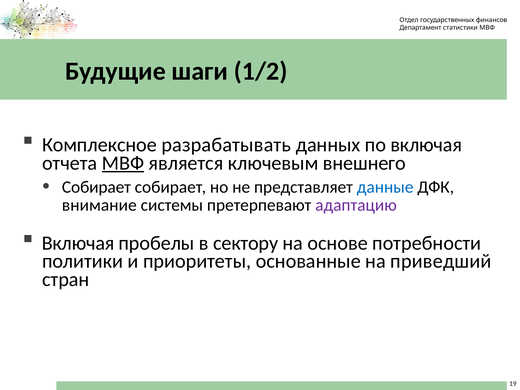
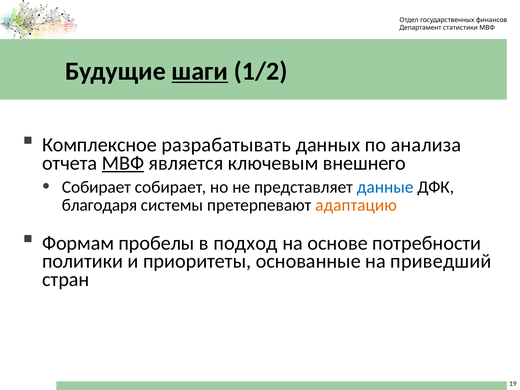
шаги underline: none -> present
по включая: включая -> анализа
внимание: внимание -> благодаря
адаптацию colour: purple -> orange
Включая at (78, 243): Включая -> Формам
сектору: сектору -> подход
